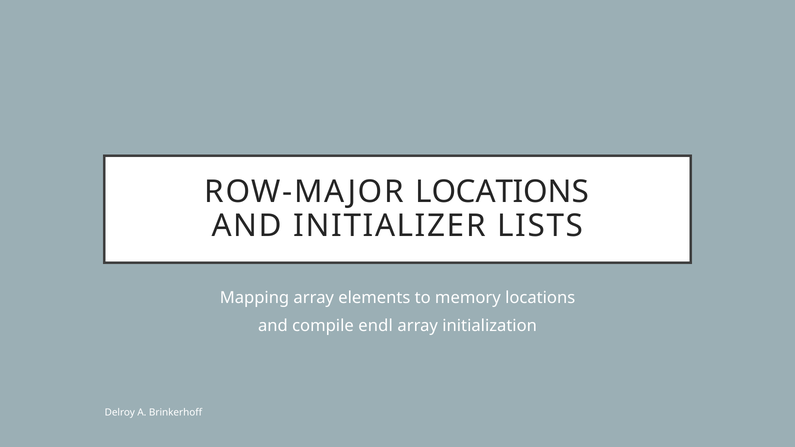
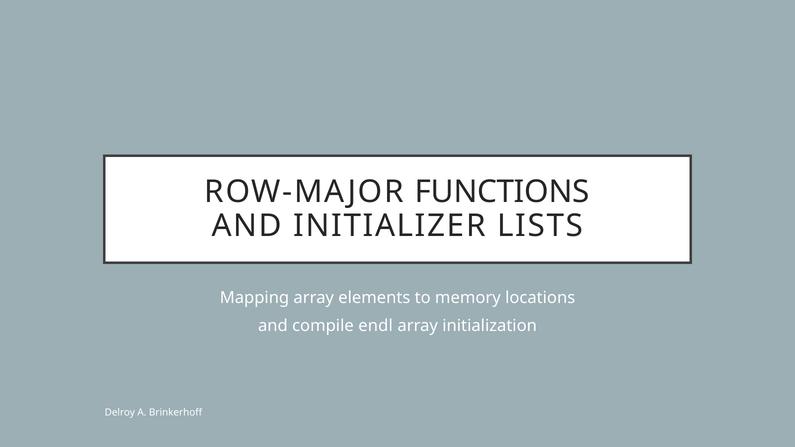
ROW-MAJOR LOCATIONS: LOCATIONS -> FUNCTIONS
